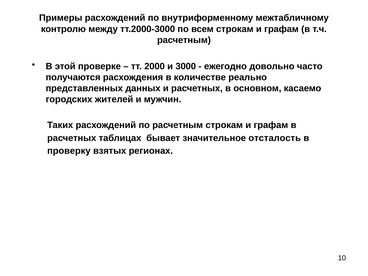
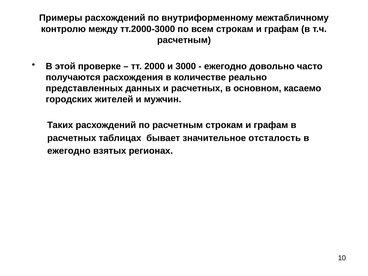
проверку at (69, 151): проверку -> ежегодно
